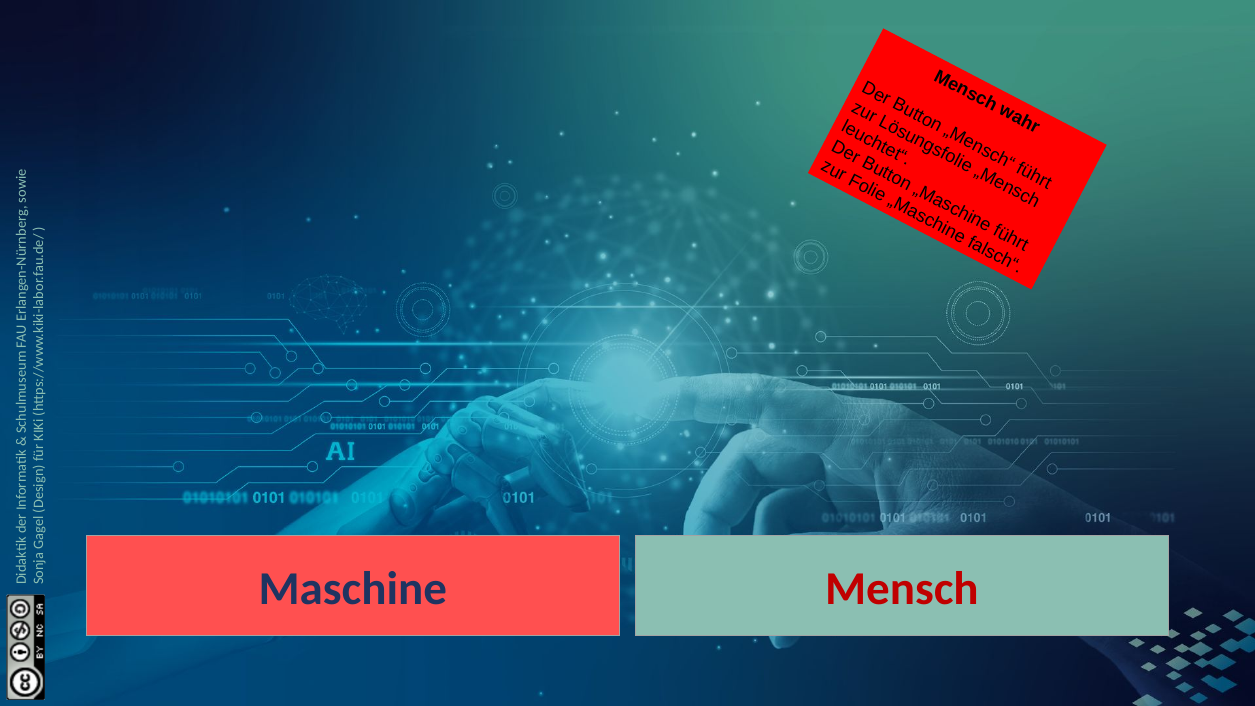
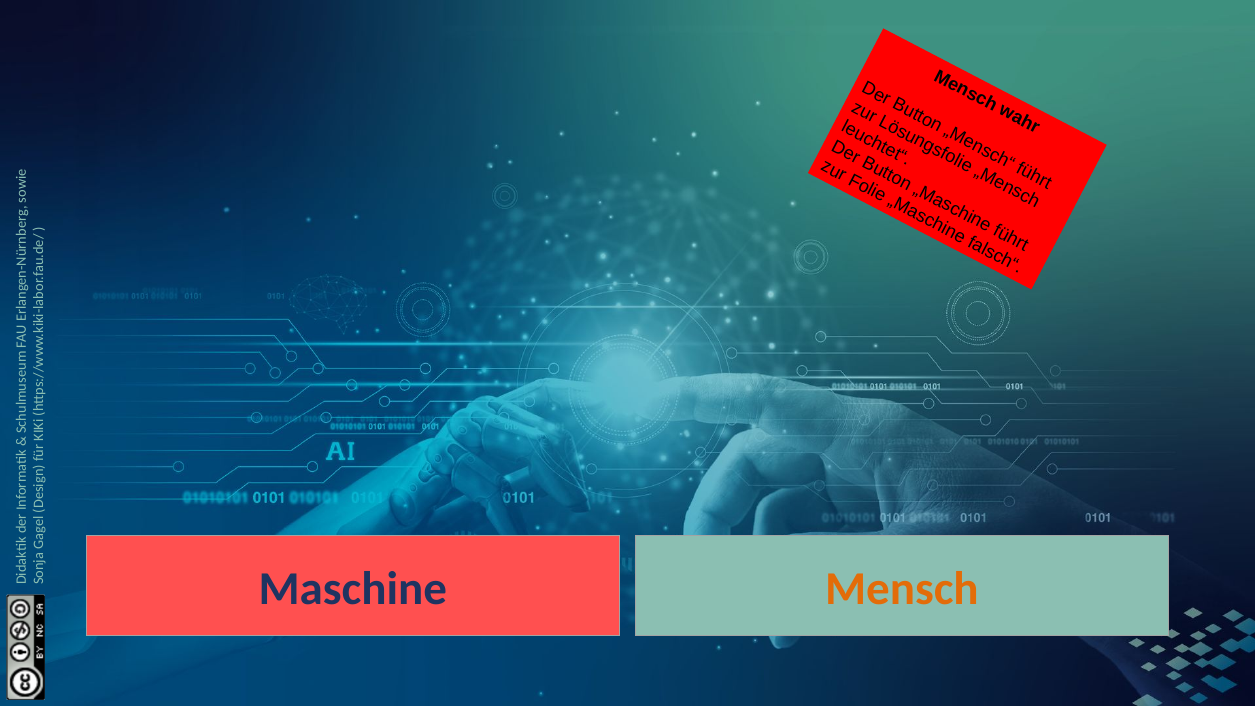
Mensch colour: red -> orange
